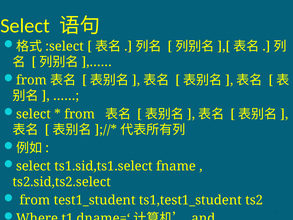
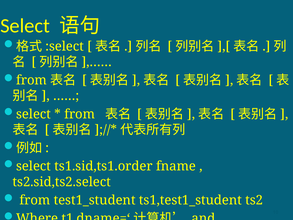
ts1.sid,ts1.select: ts1.sid,ts1.select -> ts1.sid,ts1.order
